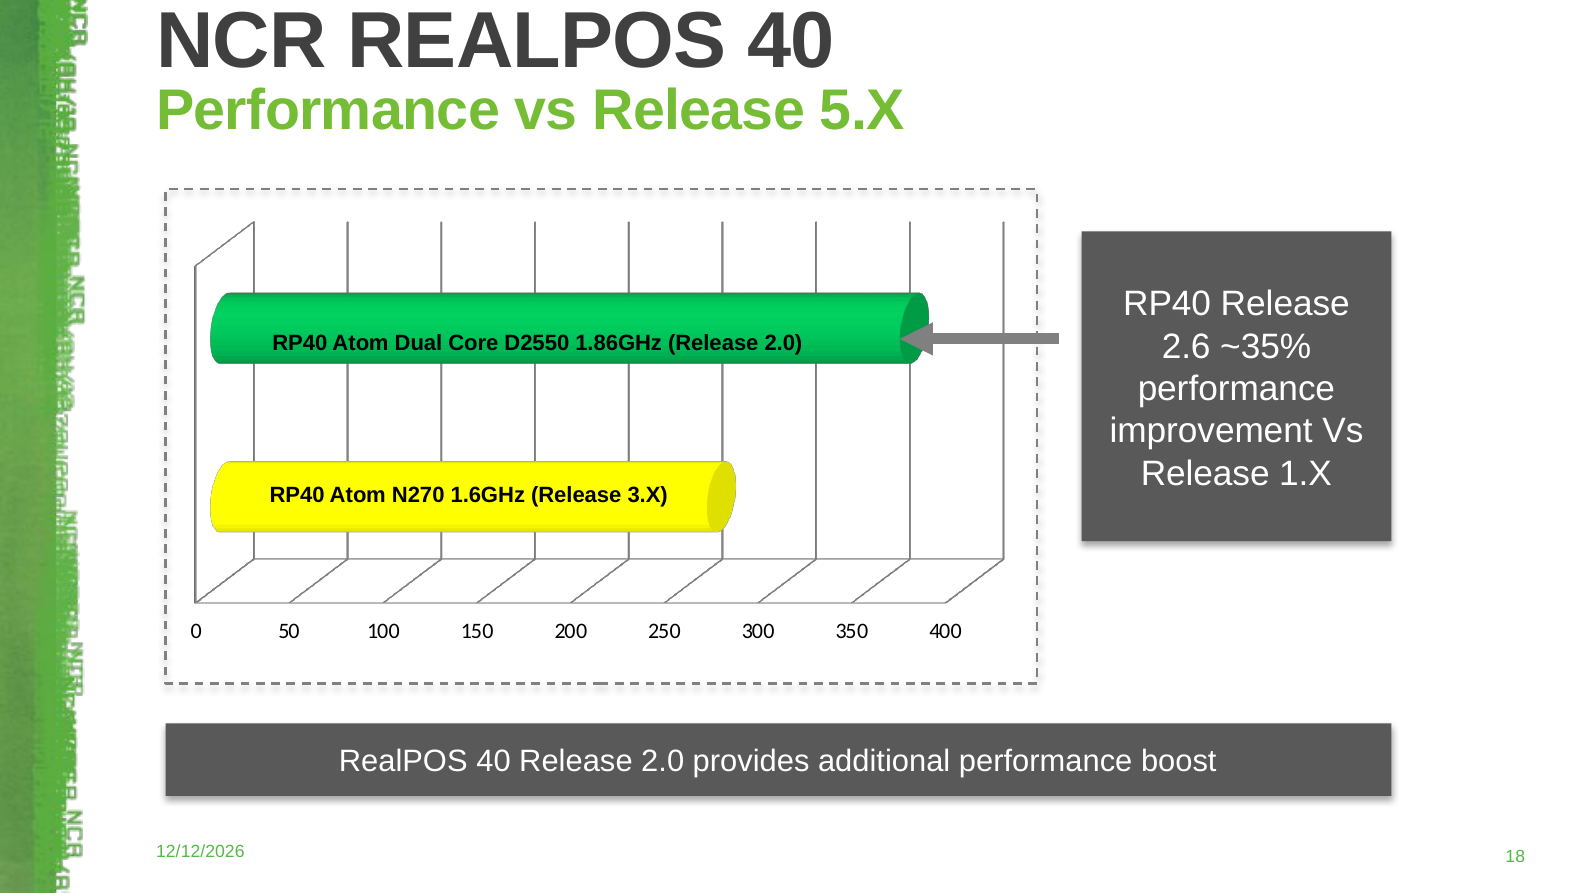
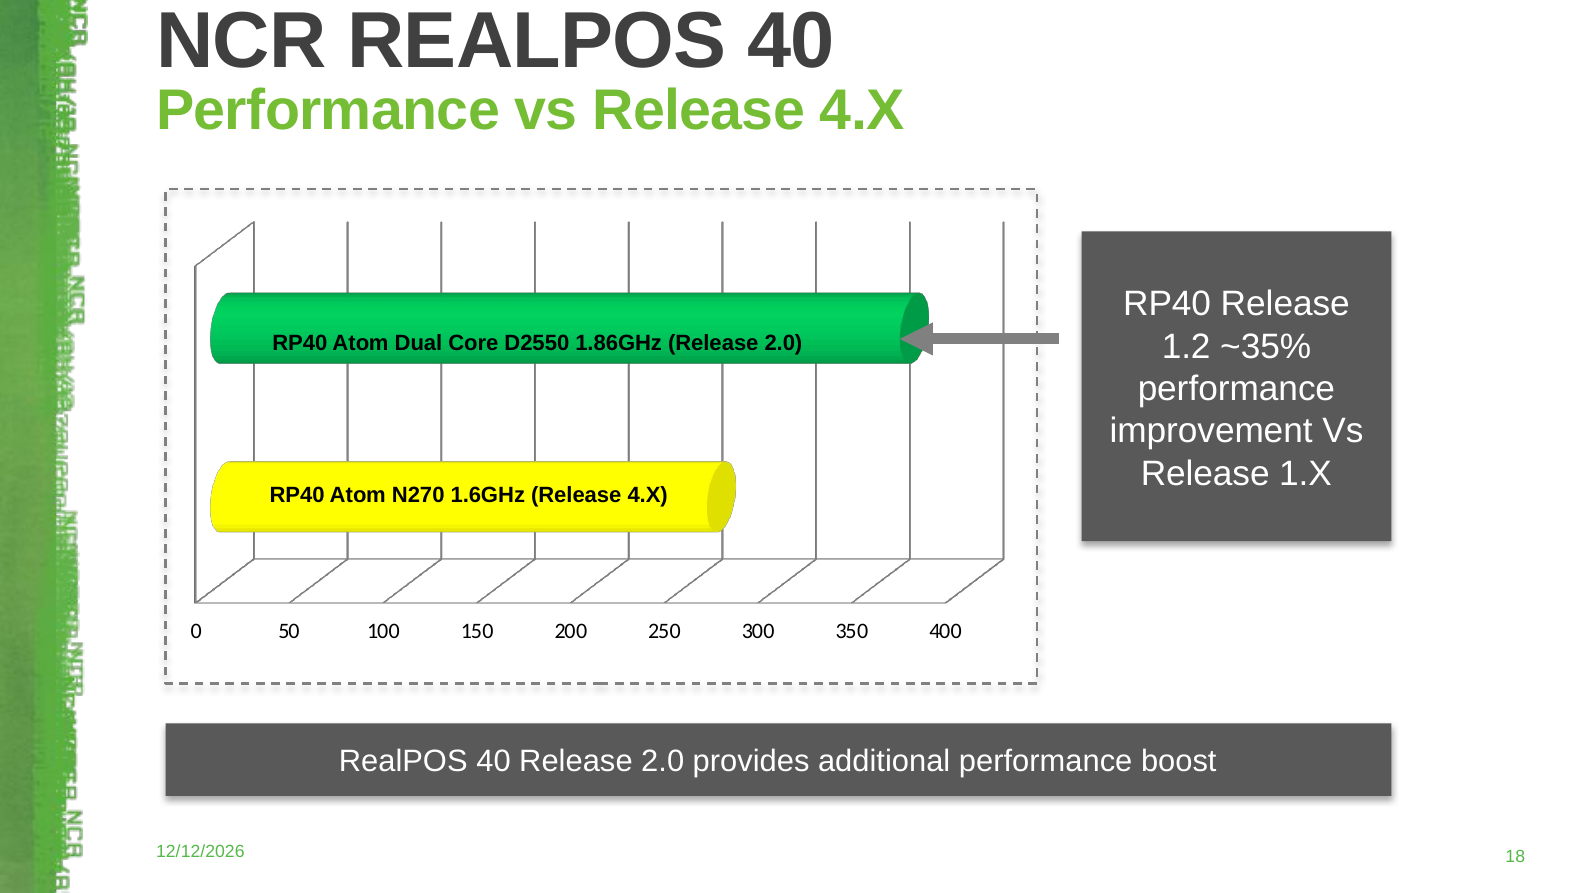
vs Release 5.X: 5.X -> 4.X
2.6: 2.6 -> 1.2
1.6GHz Release 3.X: 3.X -> 4.X
